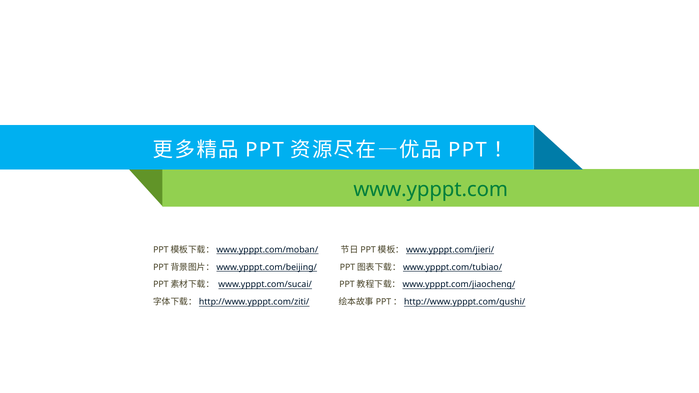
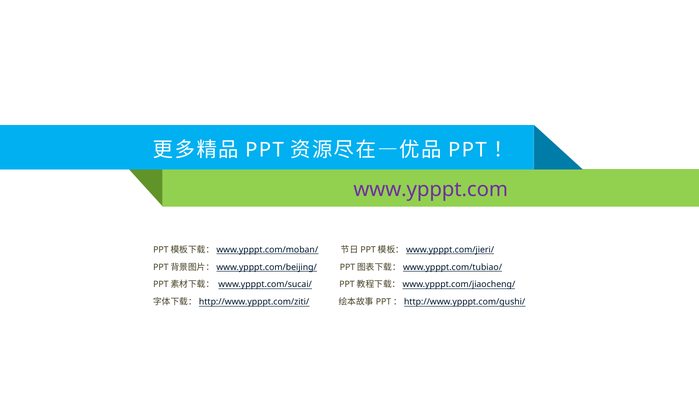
www.ypppt.com colour: green -> purple
